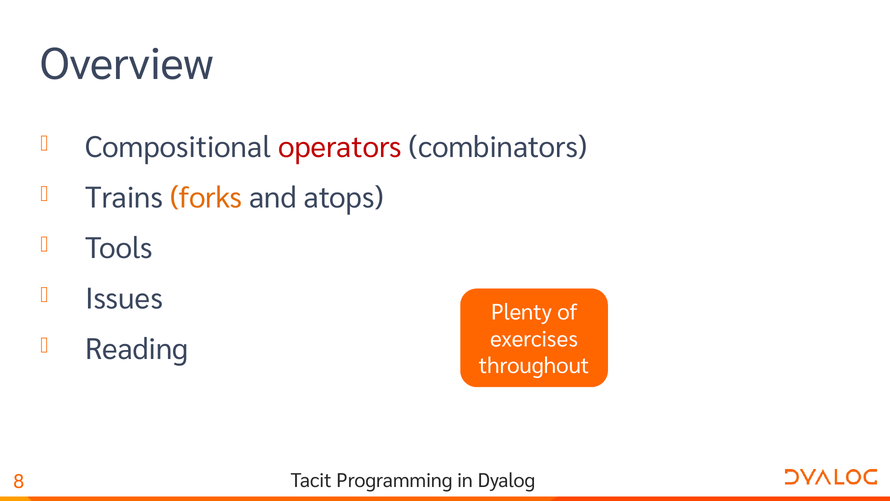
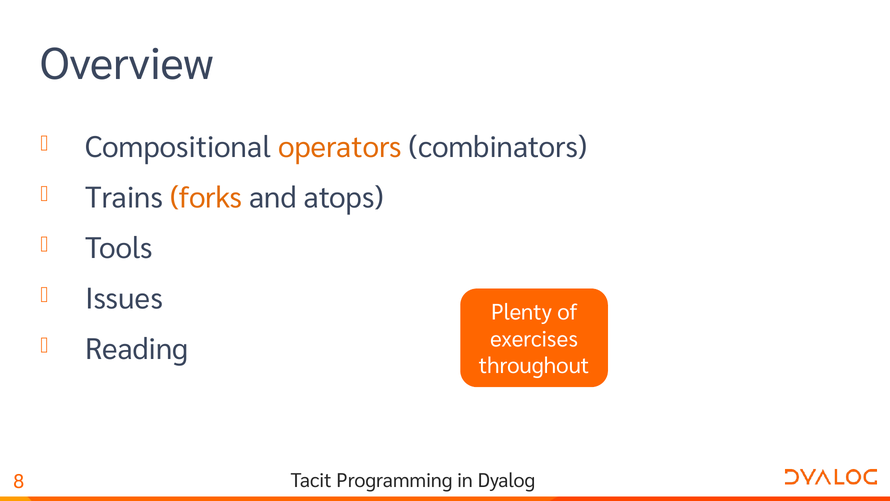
operators colour: red -> orange
